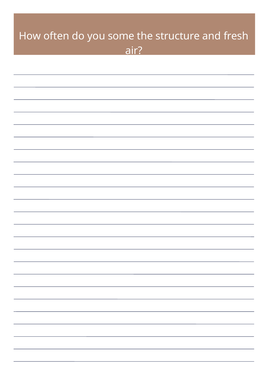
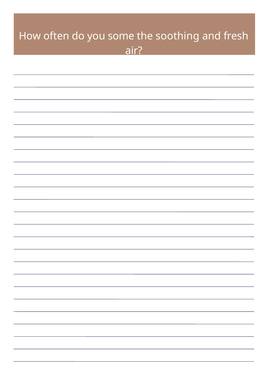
structure: structure -> soothing
